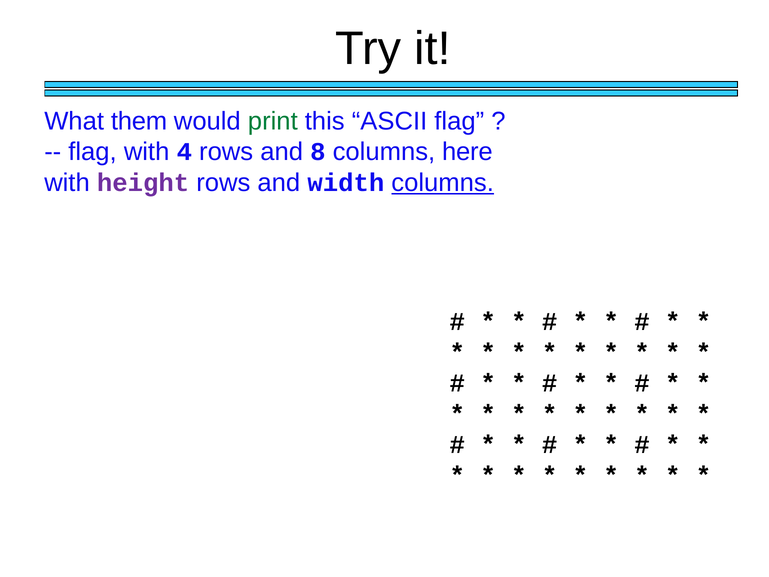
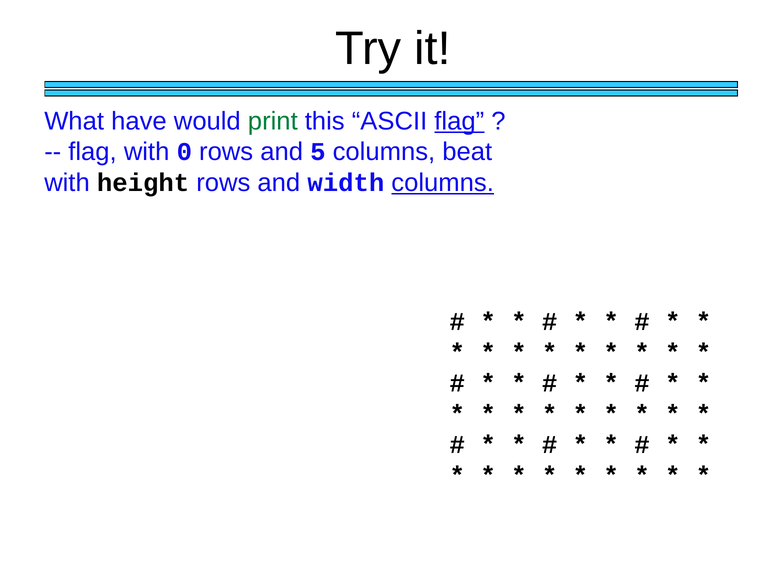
them: them -> have
flag at (459, 121) underline: none -> present
4: 4 -> 0
8: 8 -> 5
here: here -> beat
height colour: purple -> black
